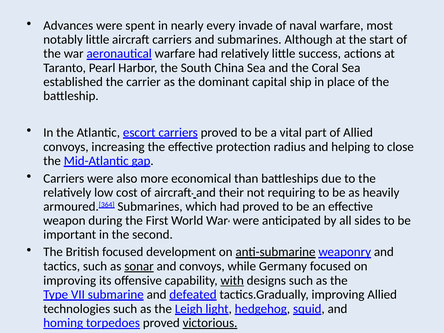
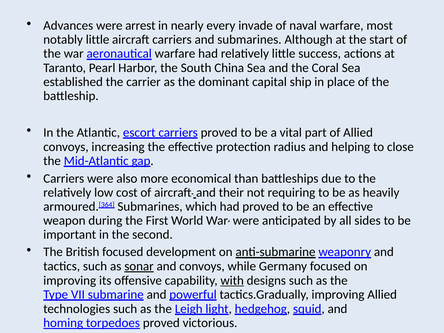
spent: spent -> arrest
defeated: defeated -> powerful
victorious underline: present -> none
